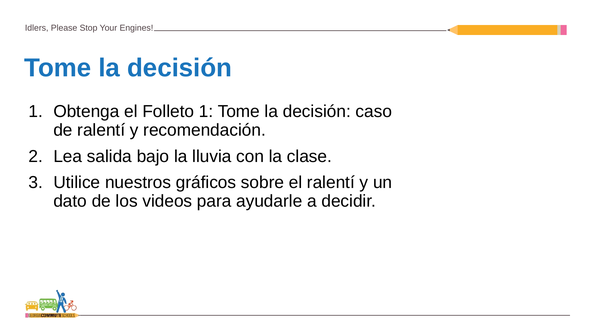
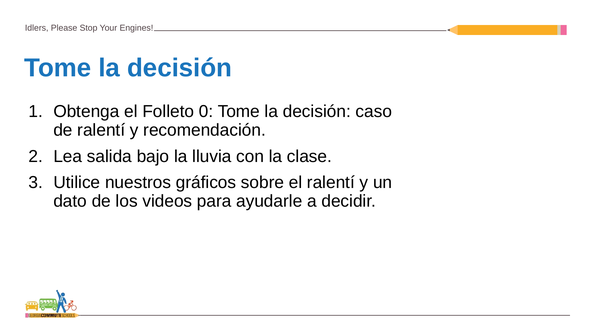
Folleto 1: 1 -> 0
